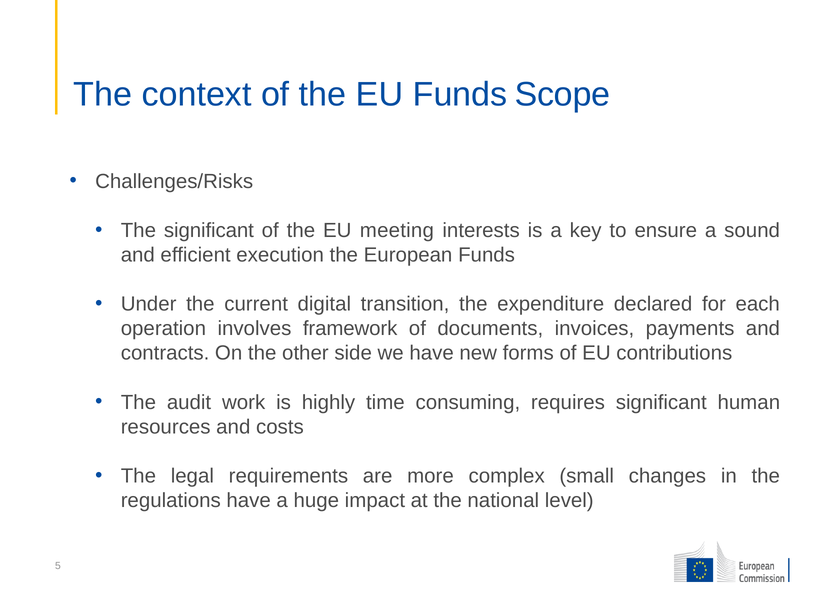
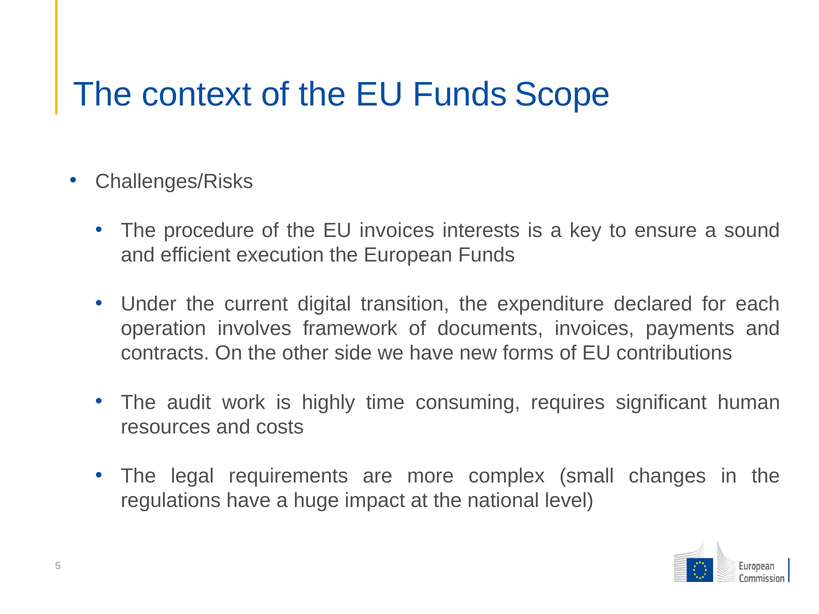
The significant: significant -> procedure
EU meeting: meeting -> invoices
